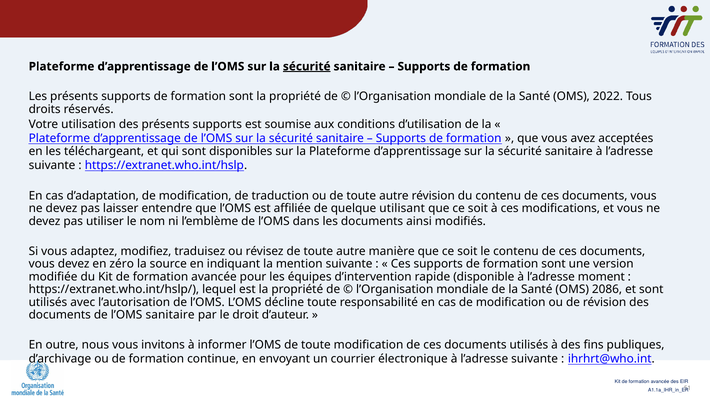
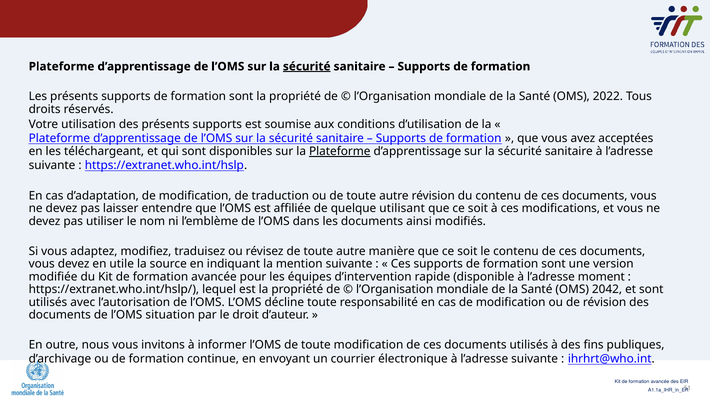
Plateforme at (340, 151) underline: none -> present
zéro: zéro -> utile
2086: 2086 -> 2042
l’OMS sanitaire: sanitaire -> situation
